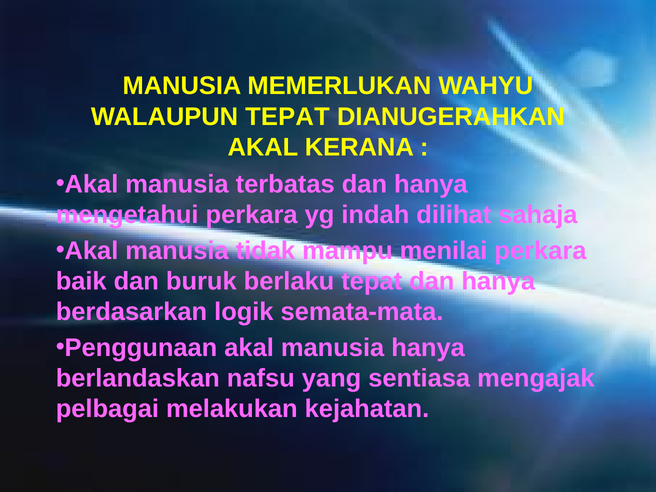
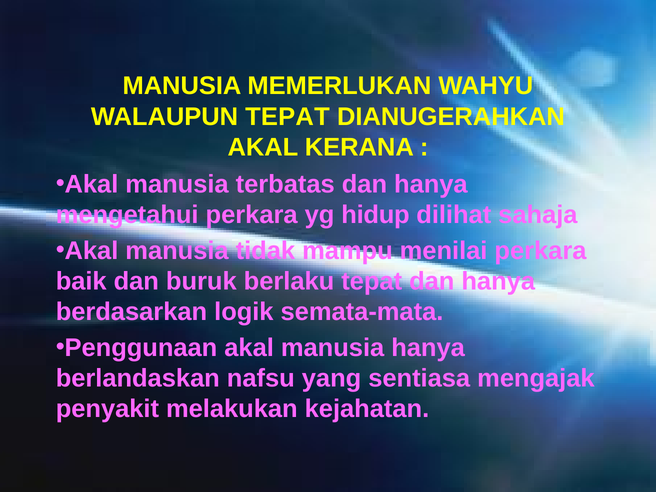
indah: indah -> hidup
pelbagai: pelbagai -> penyakit
